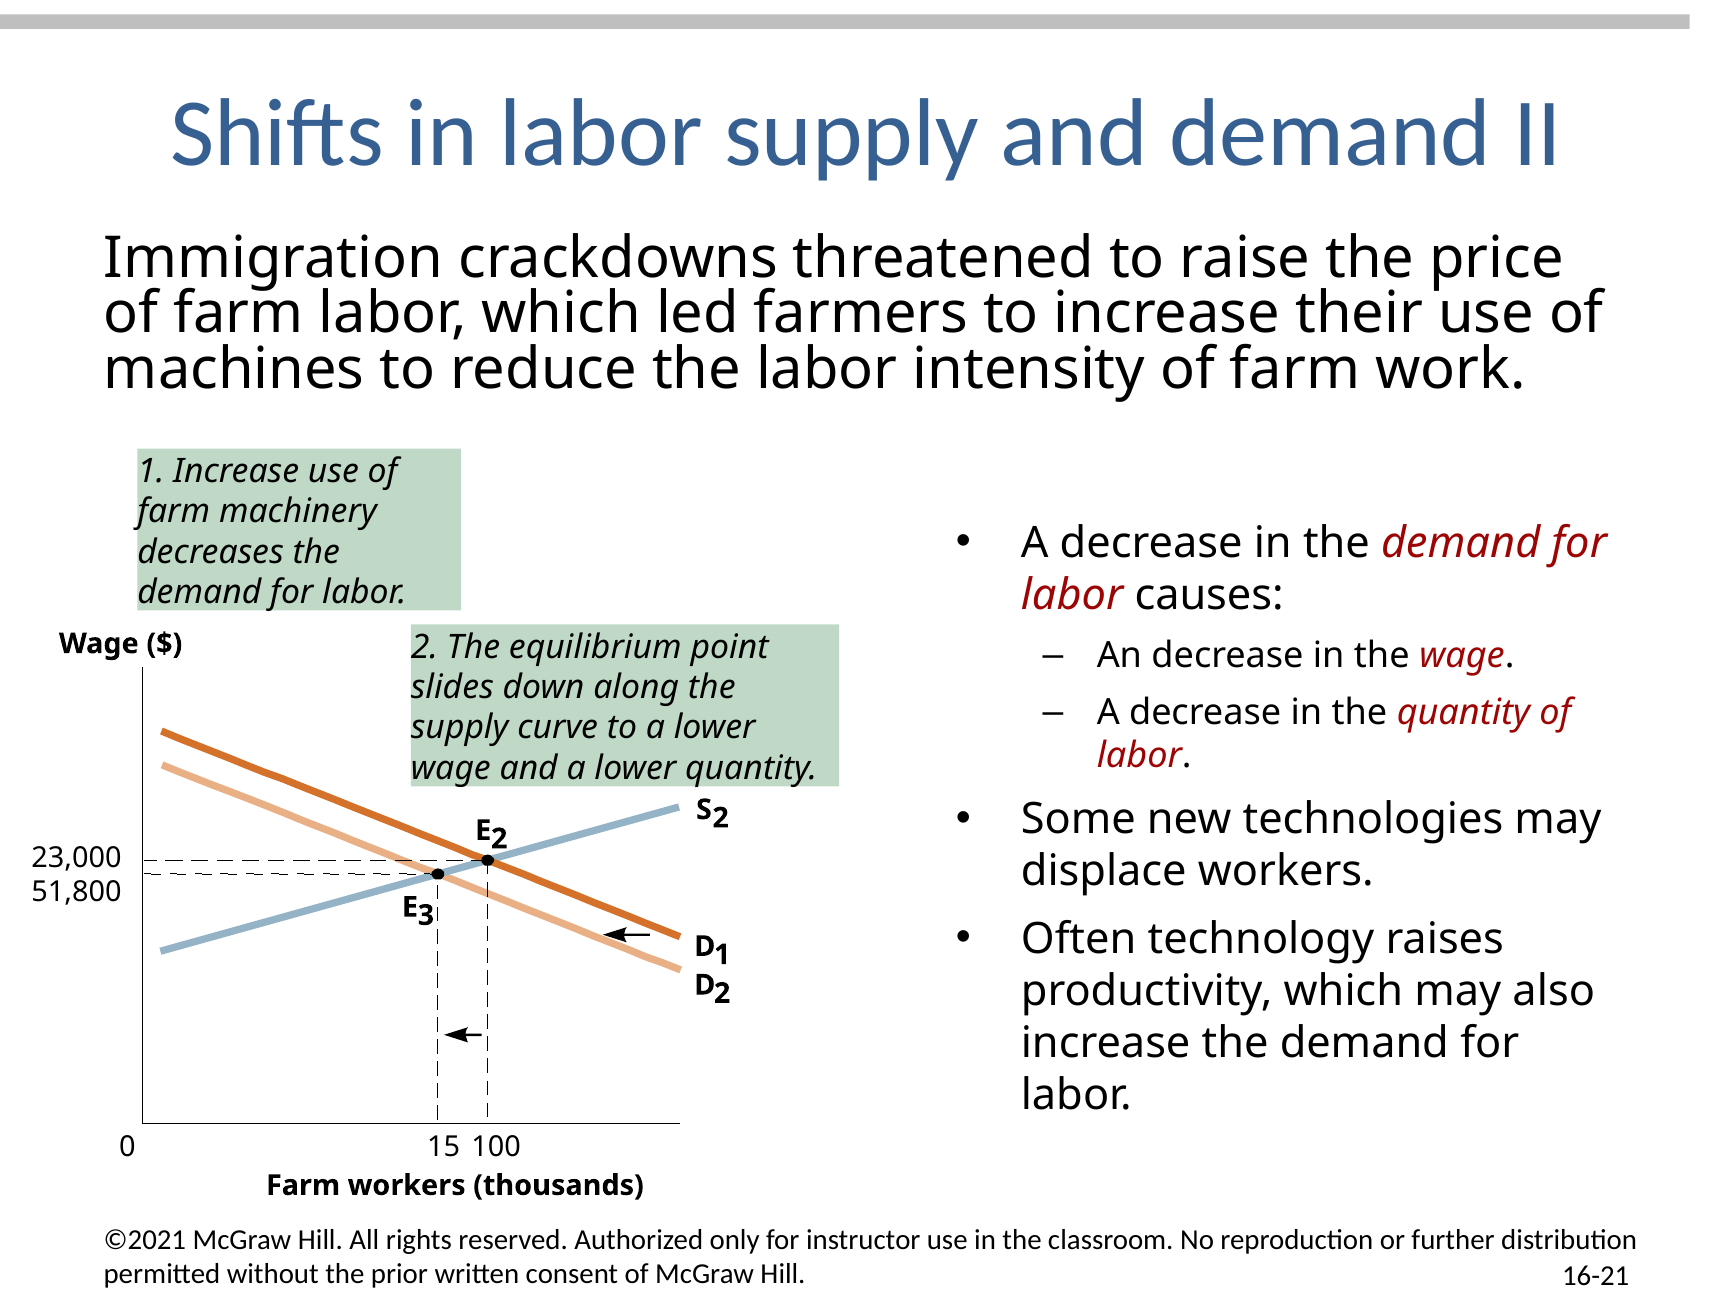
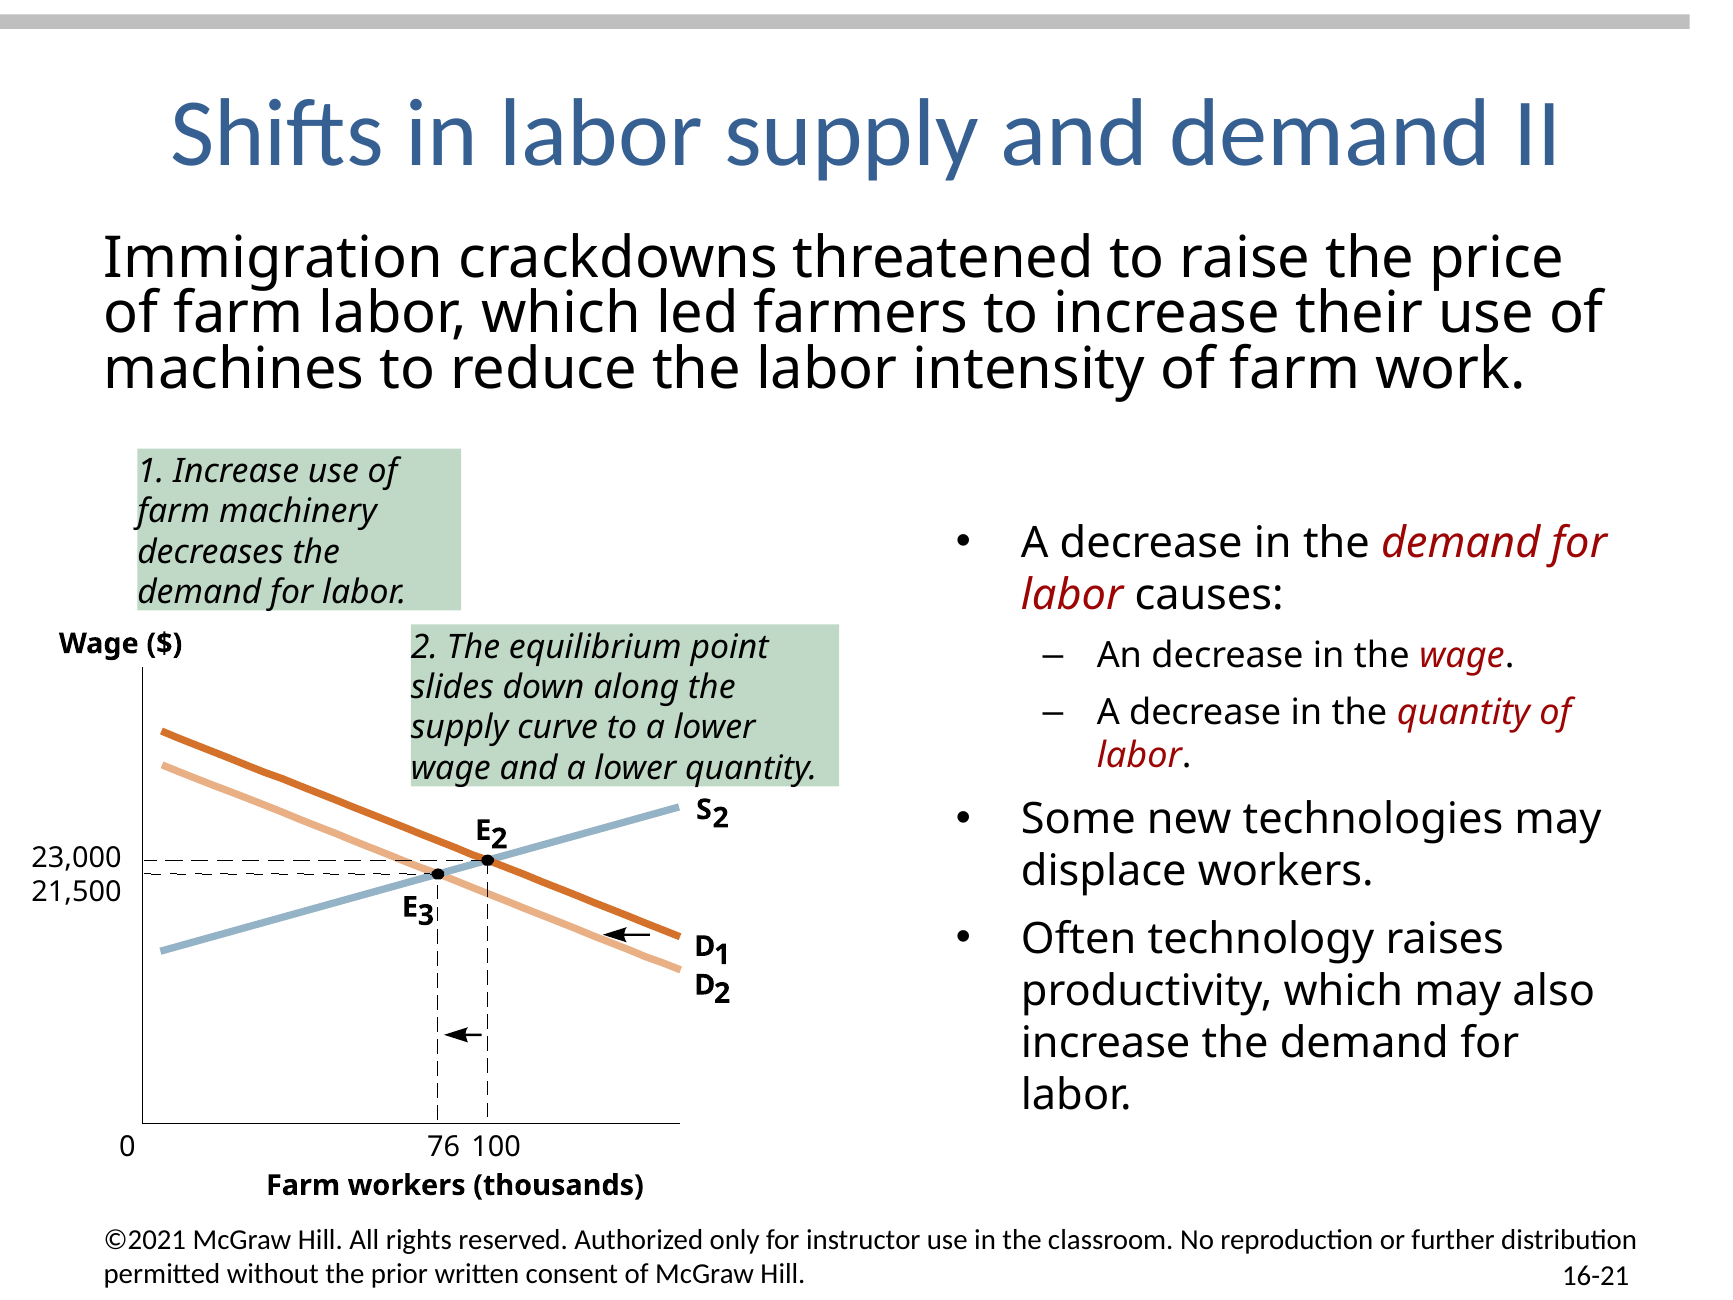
51,800: 51,800 -> 21,500
15: 15 -> 76
